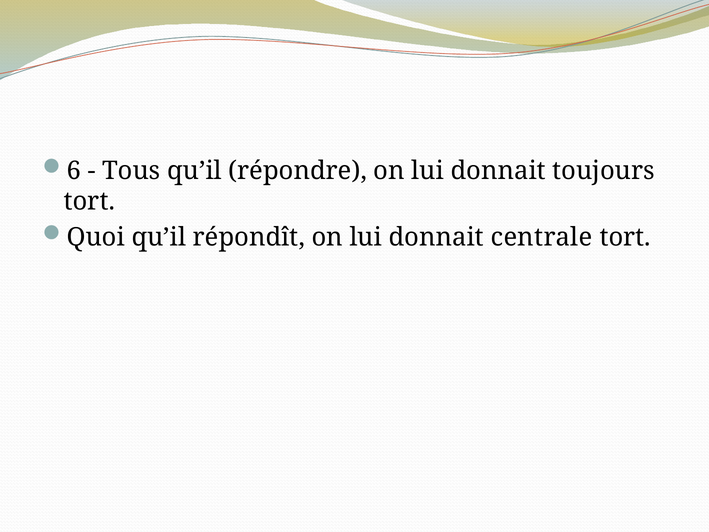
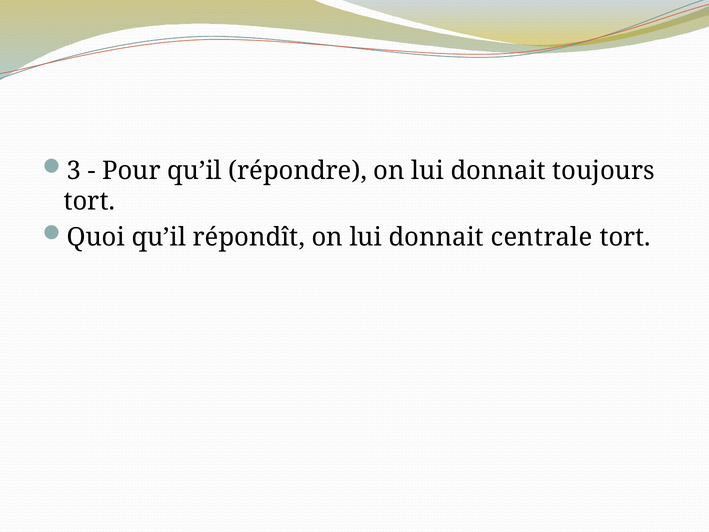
6: 6 -> 3
Tous: Tous -> Pour
